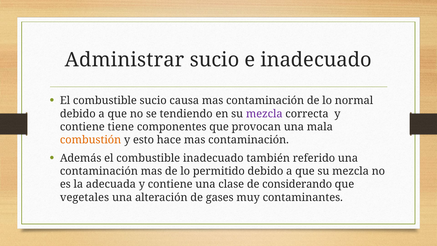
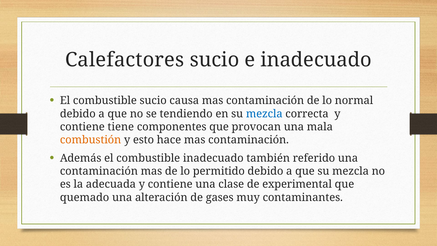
Administrar: Administrar -> Calefactores
mezcla at (264, 114) colour: purple -> blue
considerando: considerando -> experimental
vegetales: vegetales -> quemado
